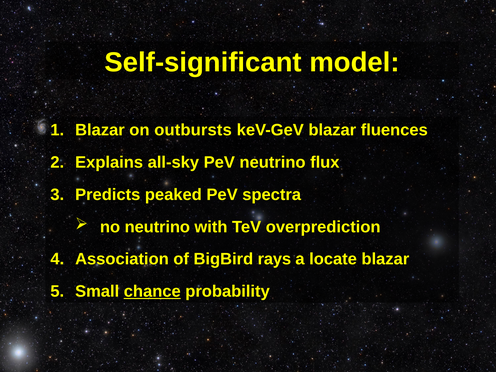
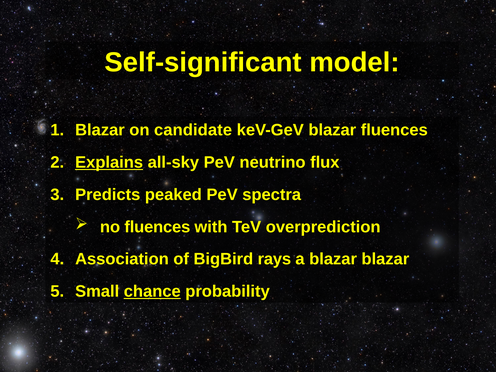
outbursts: outbursts -> candidate
Explains underline: none -> present
no neutrino: neutrino -> fluences
a locate: locate -> blazar
